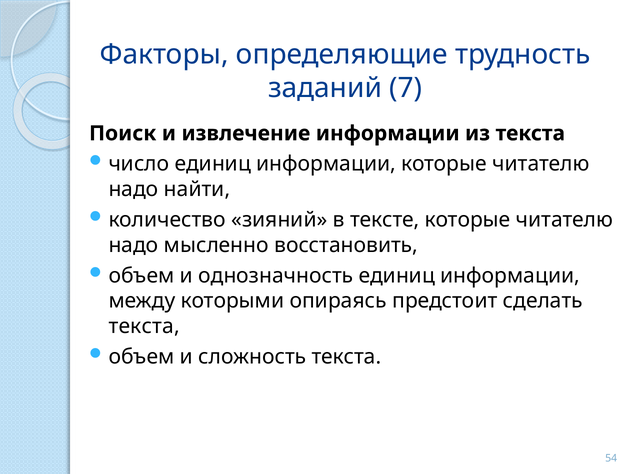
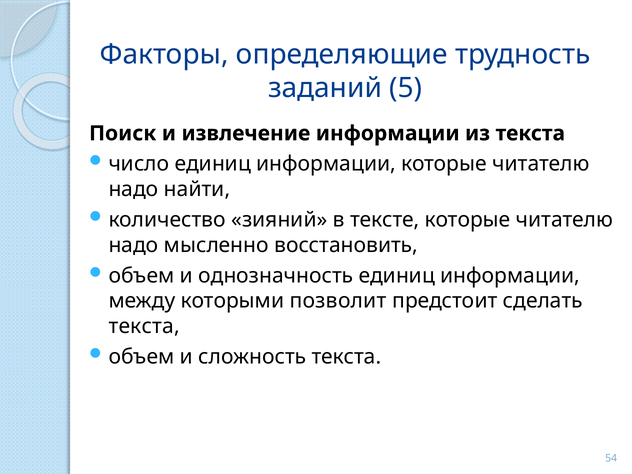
7: 7 -> 5
опираясь: опираясь -> позволит
